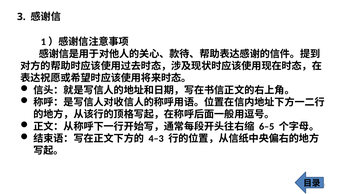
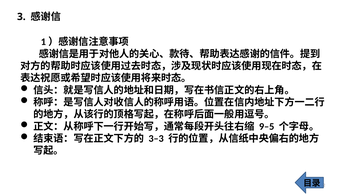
6–5: 6–5 -> 9–5
4–3: 4–3 -> 3–3
